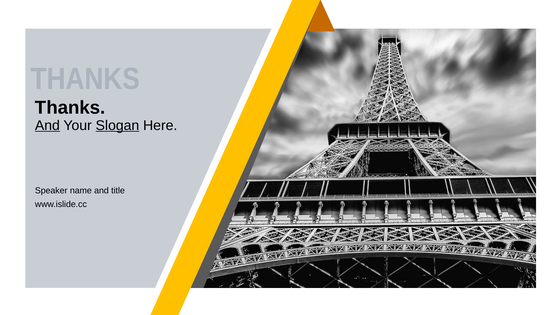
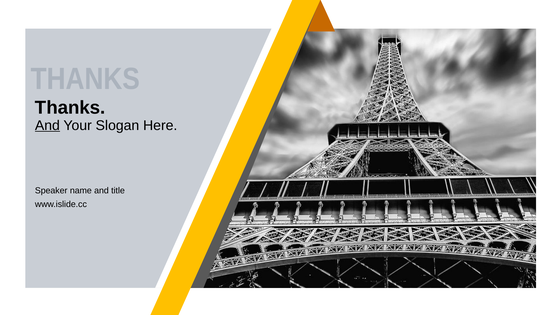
Slogan underline: present -> none
